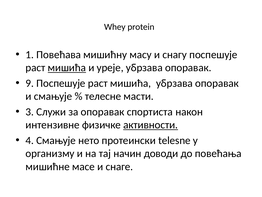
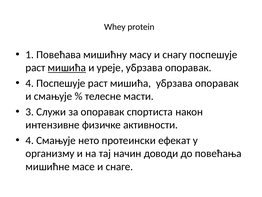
9 at (30, 83): 9 -> 4
активности underline: present -> none
telesne: telesne -> ефекат
